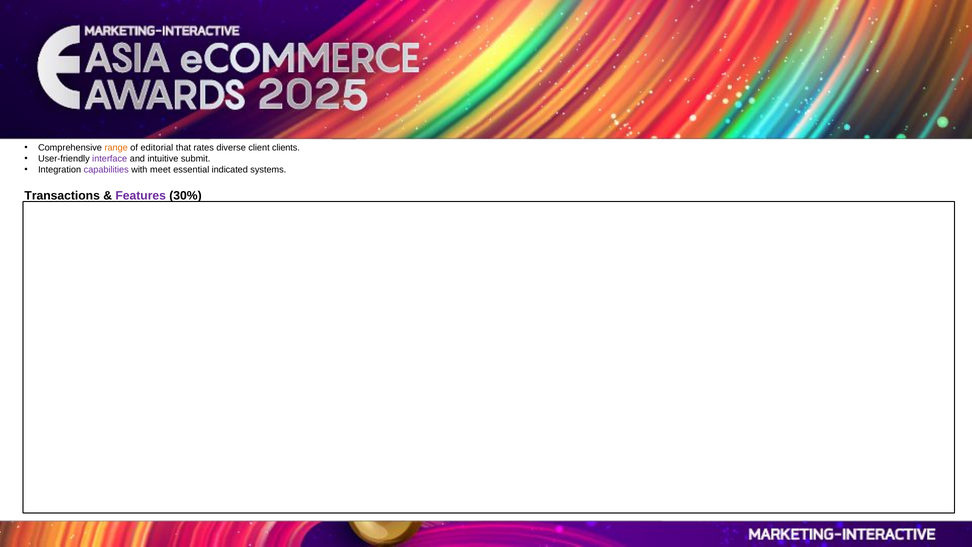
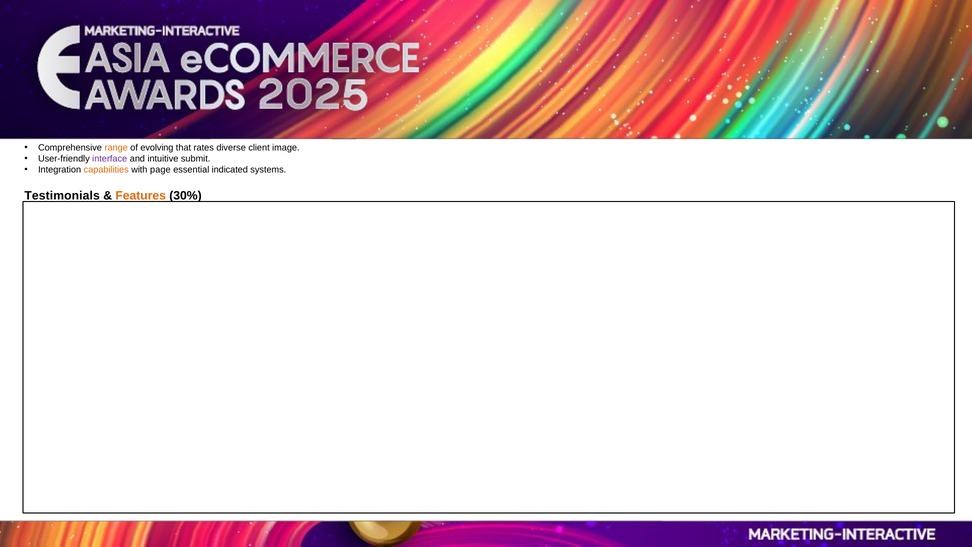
editorial: editorial -> evolving
clients: clients -> image
capabilities colour: purple -> orange
meet: meet -> page
Transactions: Transactions -> Testimonials
Features colour: purple -> orange
